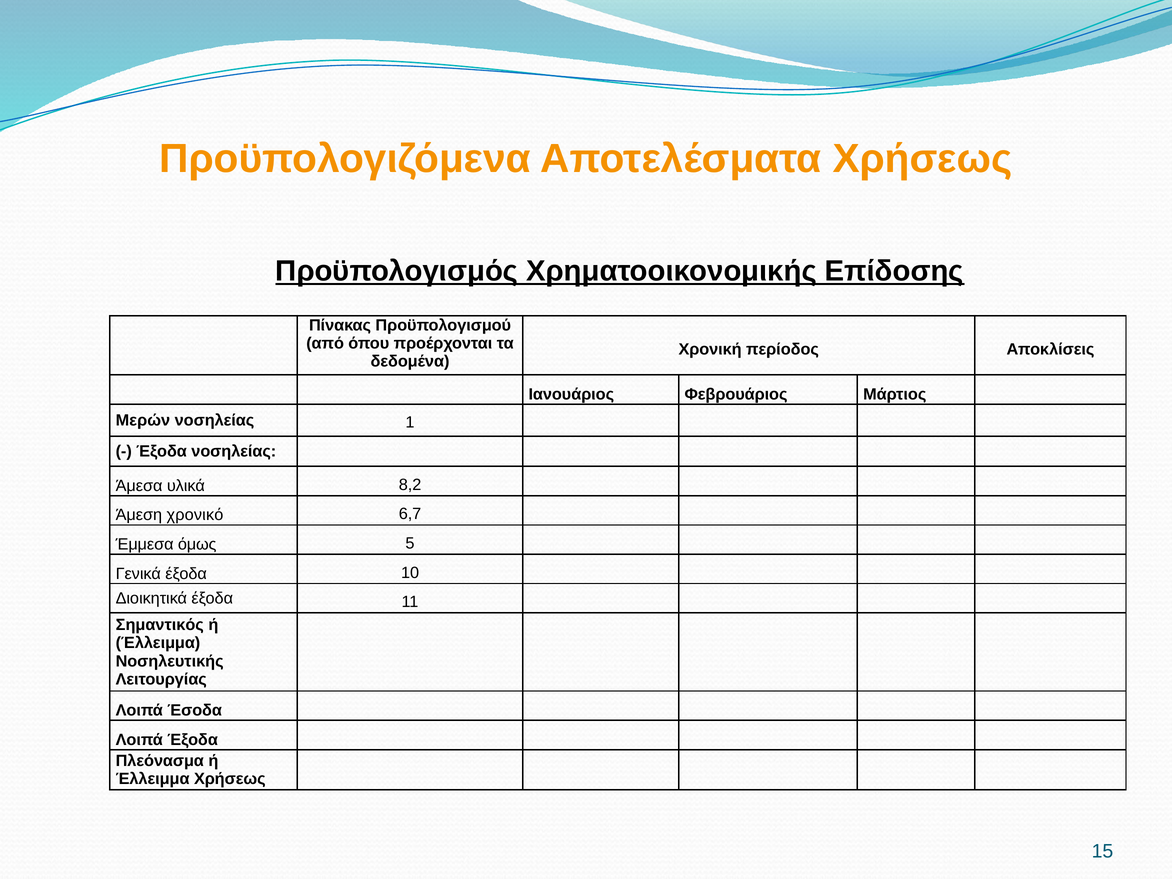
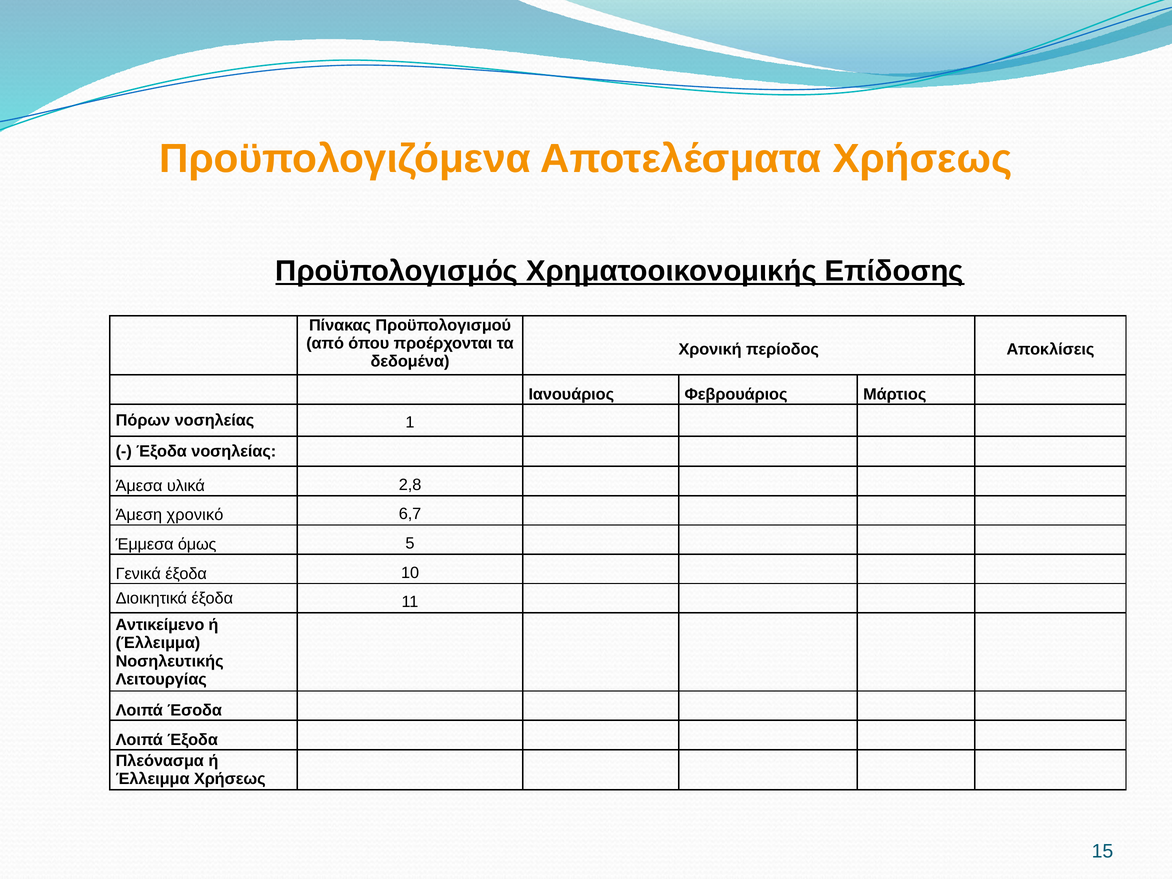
Μερών: Μερών -> Πόρων
8,2: 8,2 -> 2,8
Σημαντικός: Σημαντικός -> Αντικείμενο
